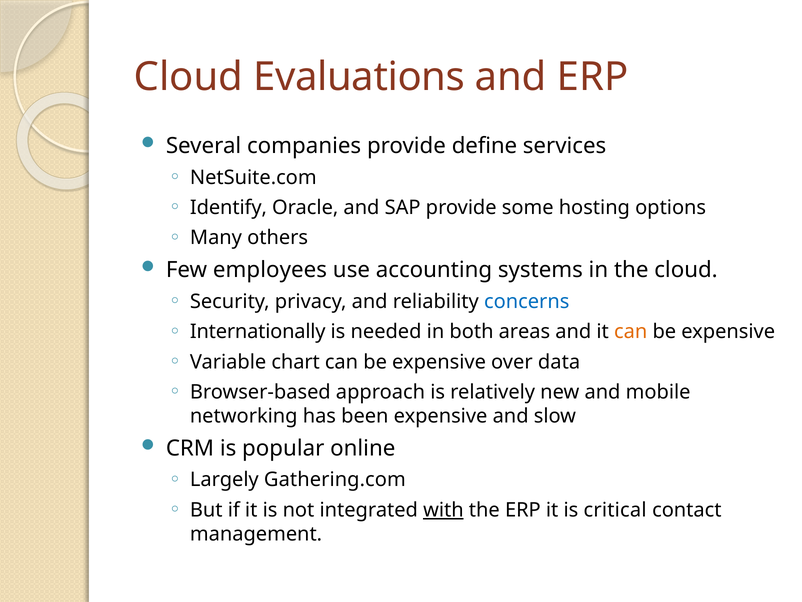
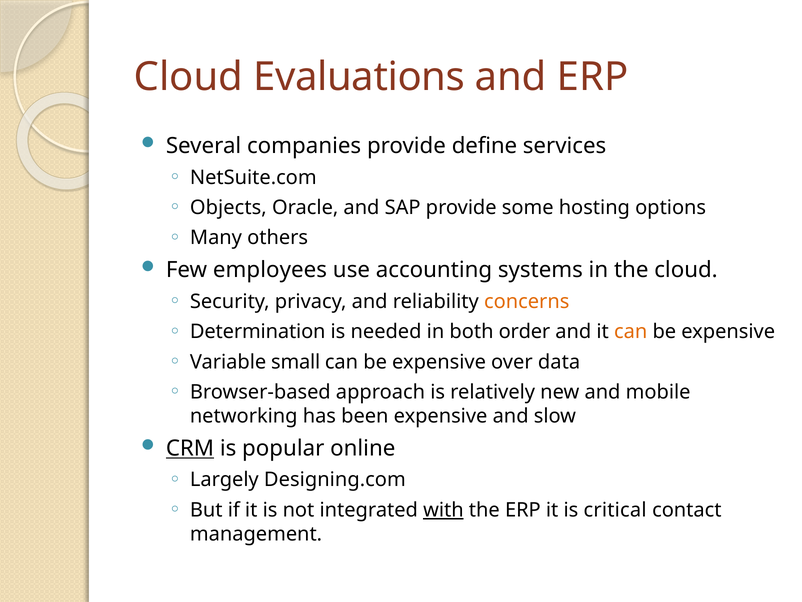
Identify: Identify -> Objects
concerns colour: blue -> orange
Internationally: Internationally -> Determination
areas: areas -> order
chart: chart -> small
CRM underline: none -> present
Gathering.com: Gathering.com -> Designing.com
